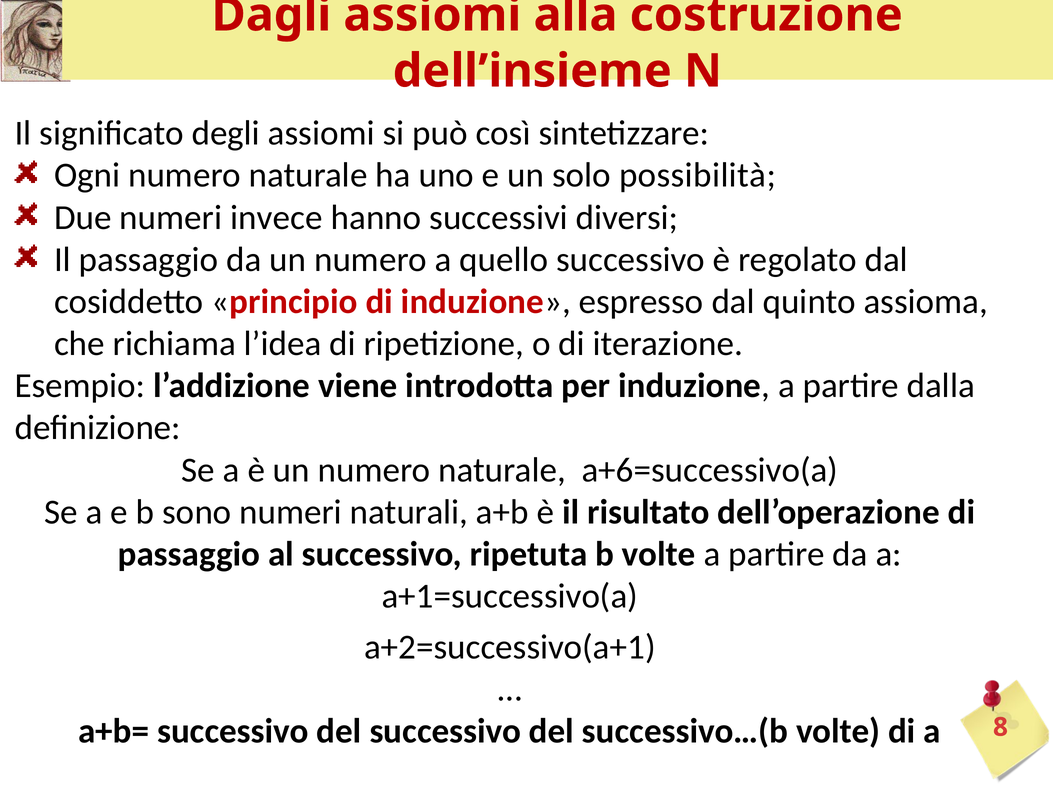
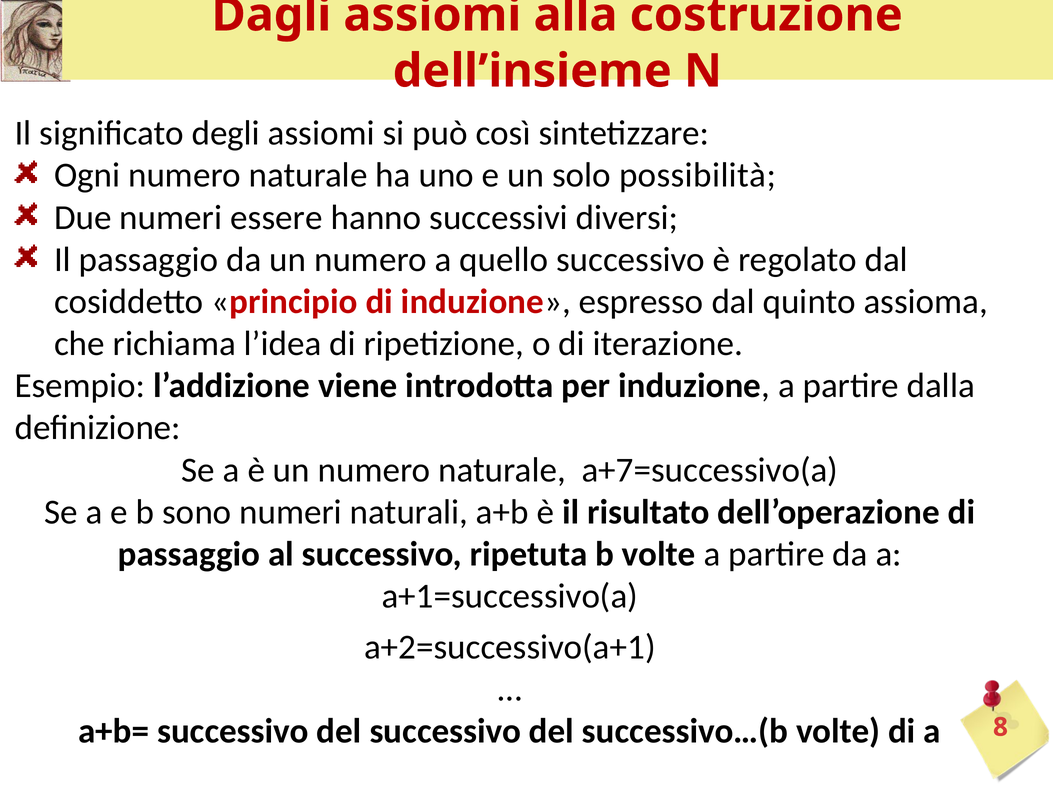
invece: invece -> essere
a+6=successivo(a: a+6=successivo(a -> a+7=successivo(a
